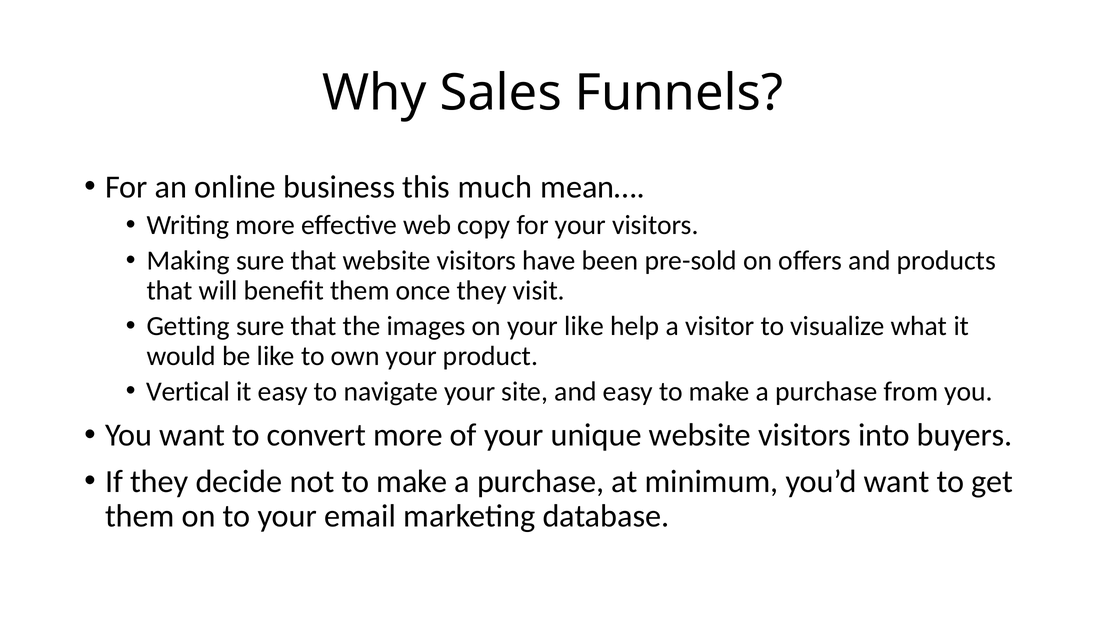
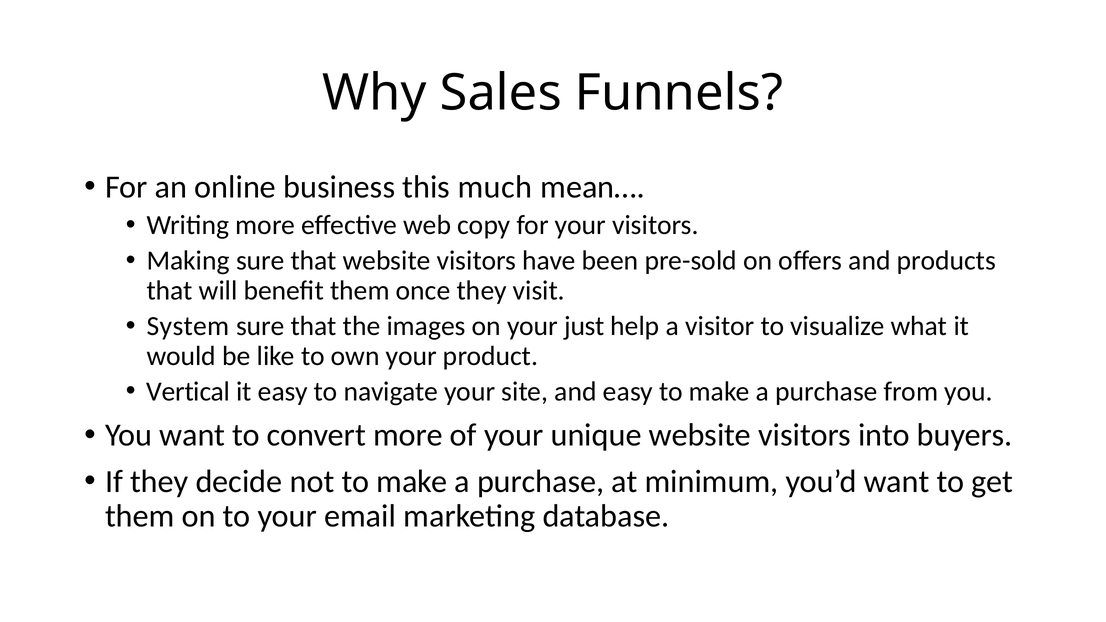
Getting: Getting -> System
your like: like -> just
